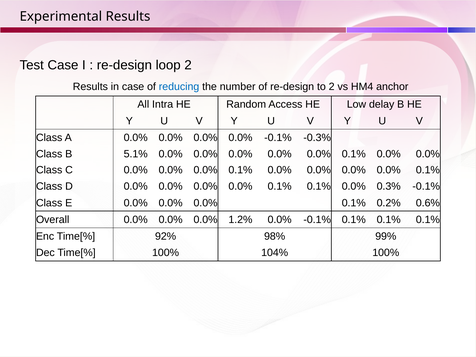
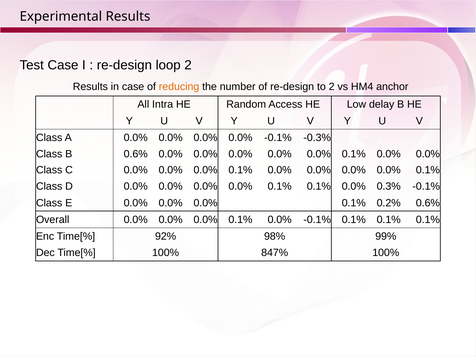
reducing colour: blue -> orange
B 5.1%: 5.1% -> 0.6%
1.2% at (240, 220): 1.2% -> 0.1%
104%: 104% -> 847%
